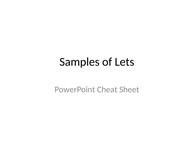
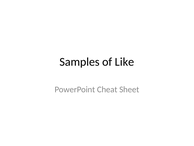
Lets: Lets -> Like
